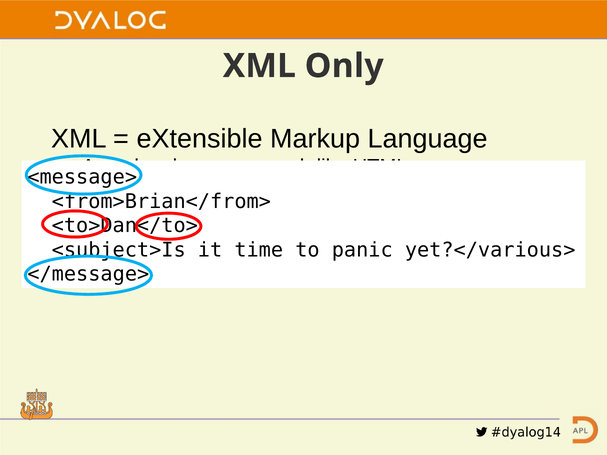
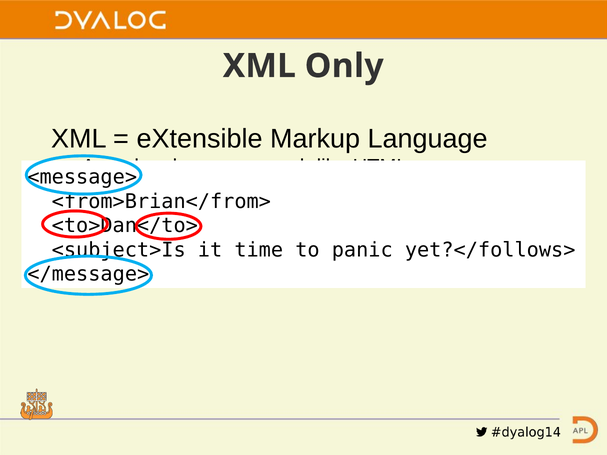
yet?</various>: yet?</various> -> yet?</follows>
